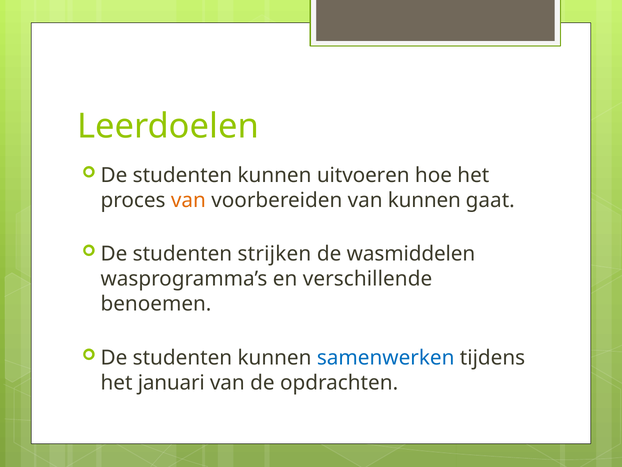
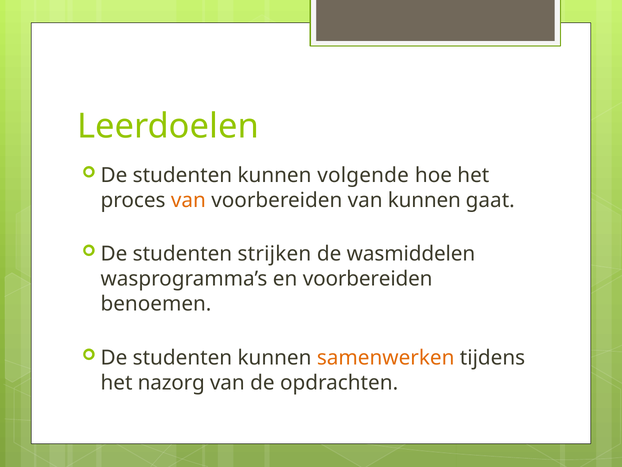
uitvoeren: uitvoeren -> volgende
en verschillende: verschillende -> voorbereiden
samenwerken colour: blue -> orange
januari: januari -> nazorg
